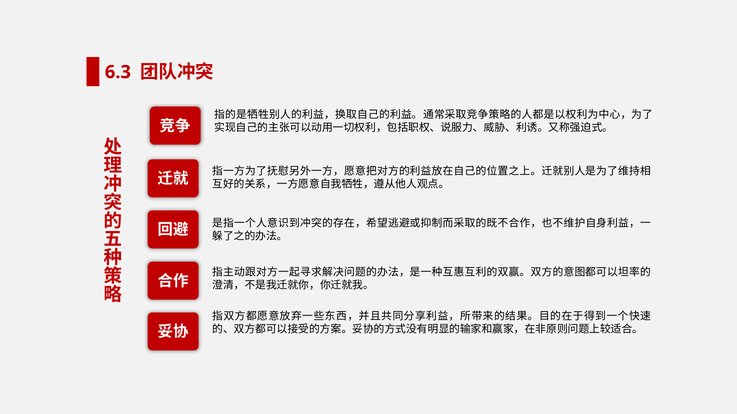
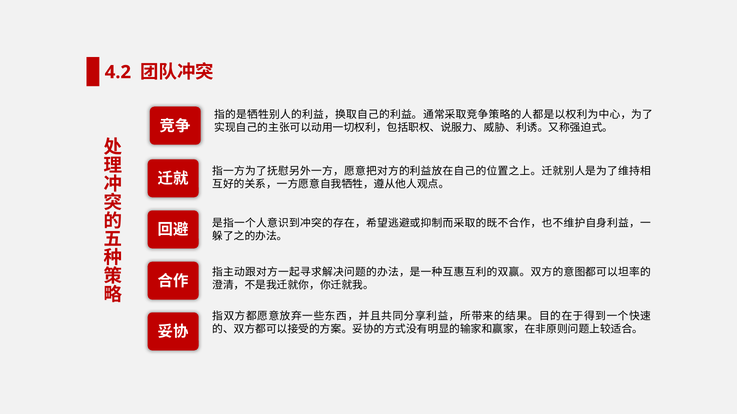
6.3: 6.3 -> 4.2
